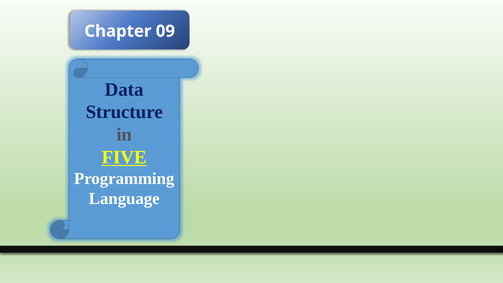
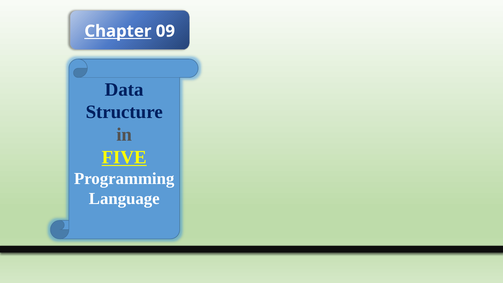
Chapter underline: none -> present
